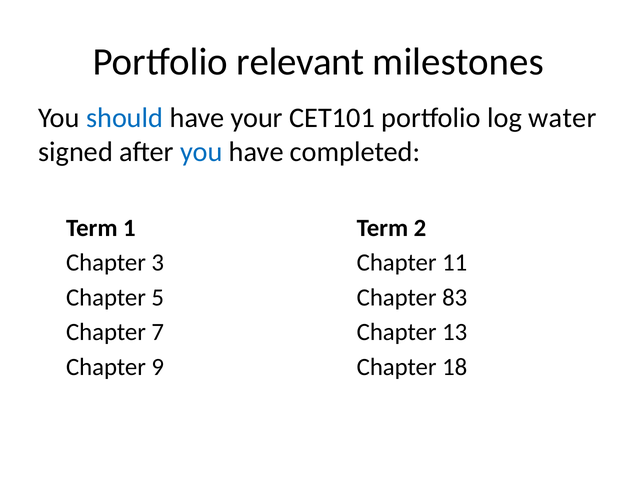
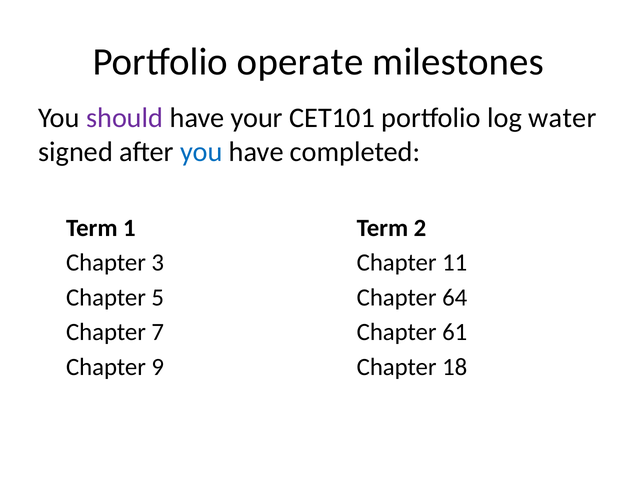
relevant: relevant -> operate
should colour: blue -> purple
83: 83 -> 64
13: 13 -> 61
